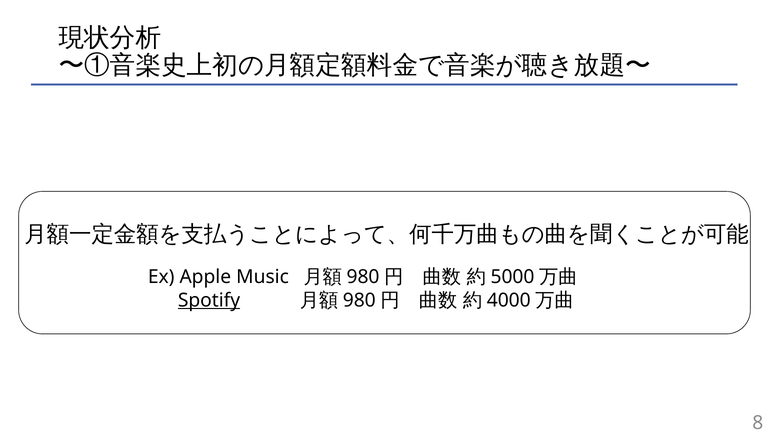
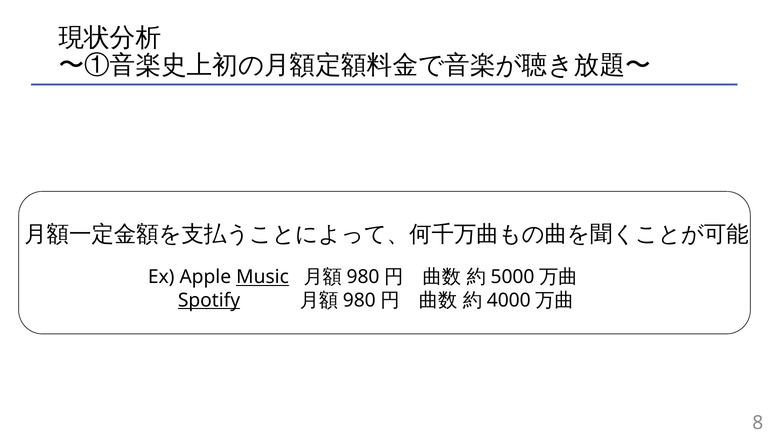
Music underline: none -> present
